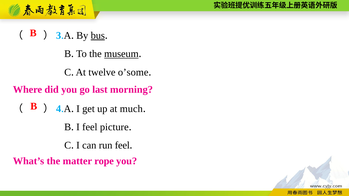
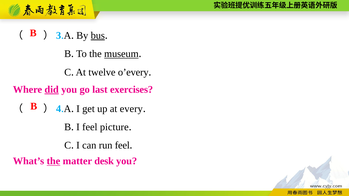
o’some: o’some -> o’every
did underline: none -> present
morning: morning -> exercises
much: much -> every
the at (53, 161) underline: none -> present
rope: rope -> desk
